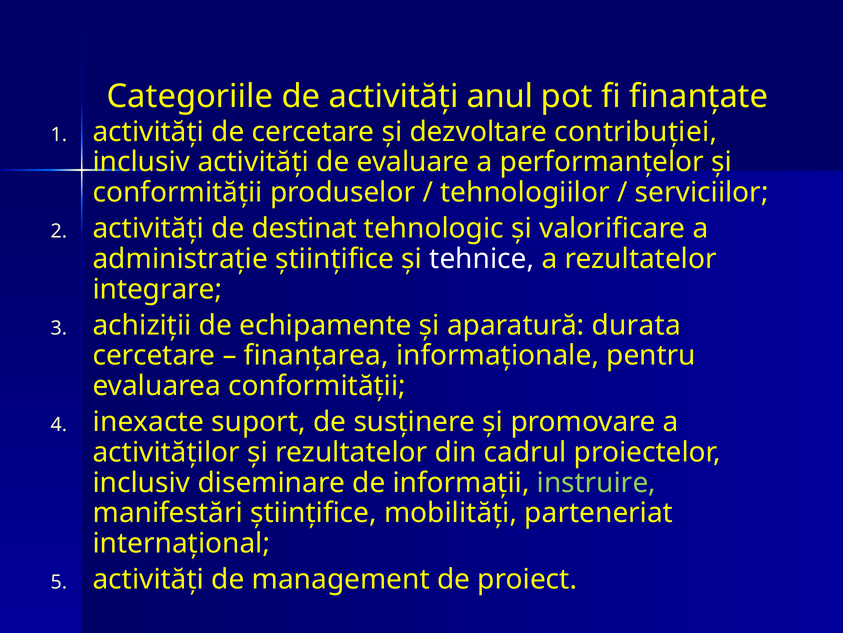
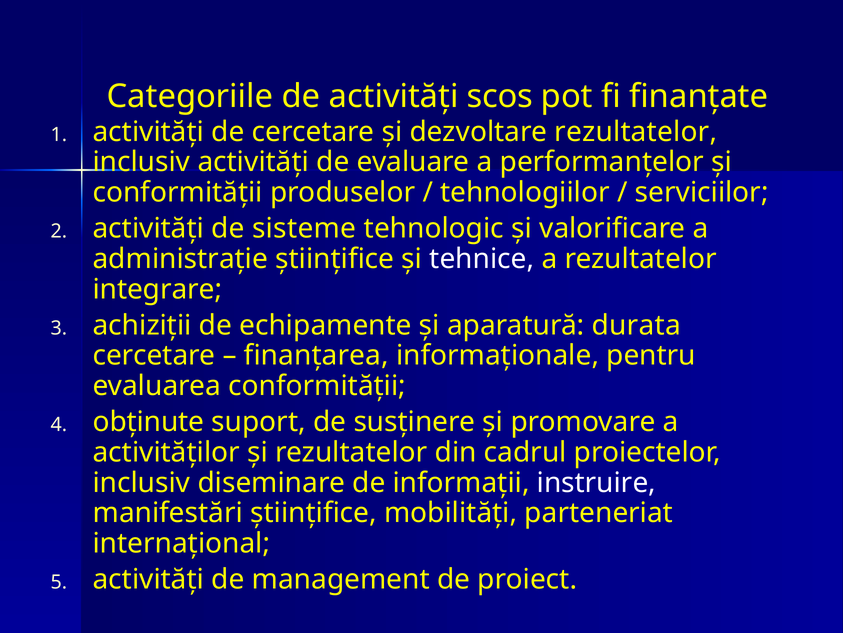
anul: anul -> scos
dezvoltare contribuţiei: contribuţiei -> rezultatelor
destinat: destinat -> sisteme
inexacte: inexacte -> obţinute
instruire colour: light green -> white
